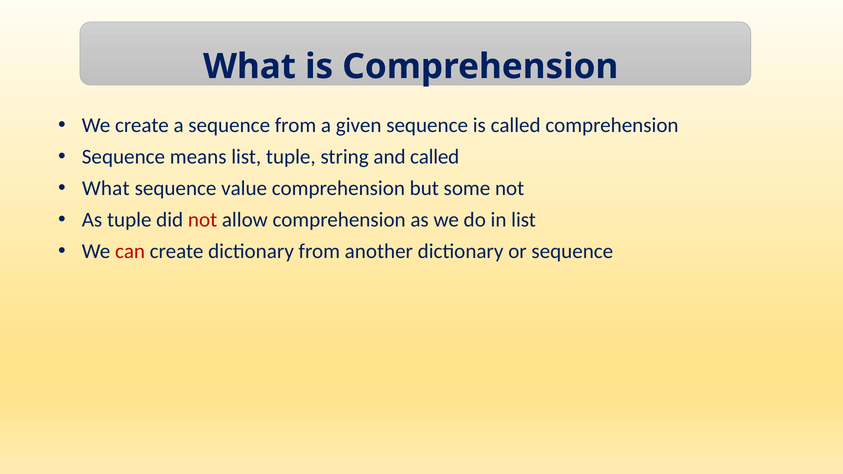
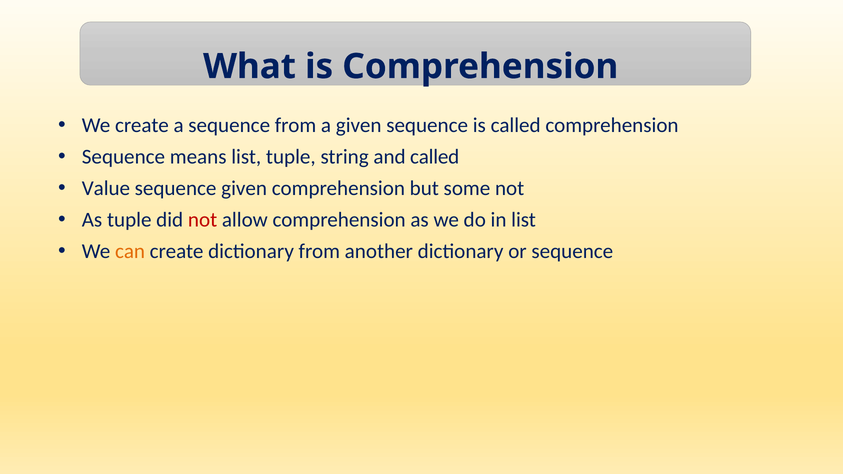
What at (106, 188): What -> Value
sequence value: value -> given
can colour: red -> orange
